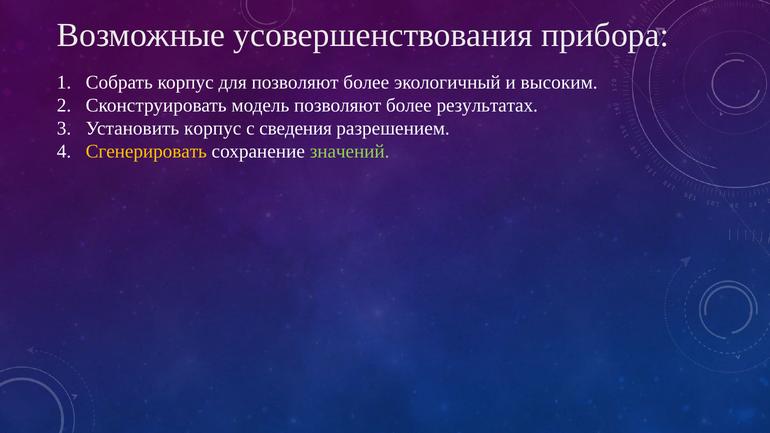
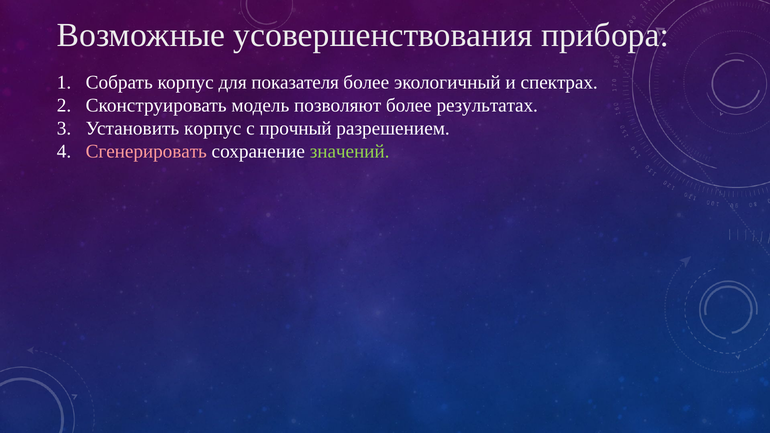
для позволяют: позволяют -> показателя
высоким: высоким -> спектрах
сведения: сведения -> прочный
Сгенерировать colour: yellow -> pink
